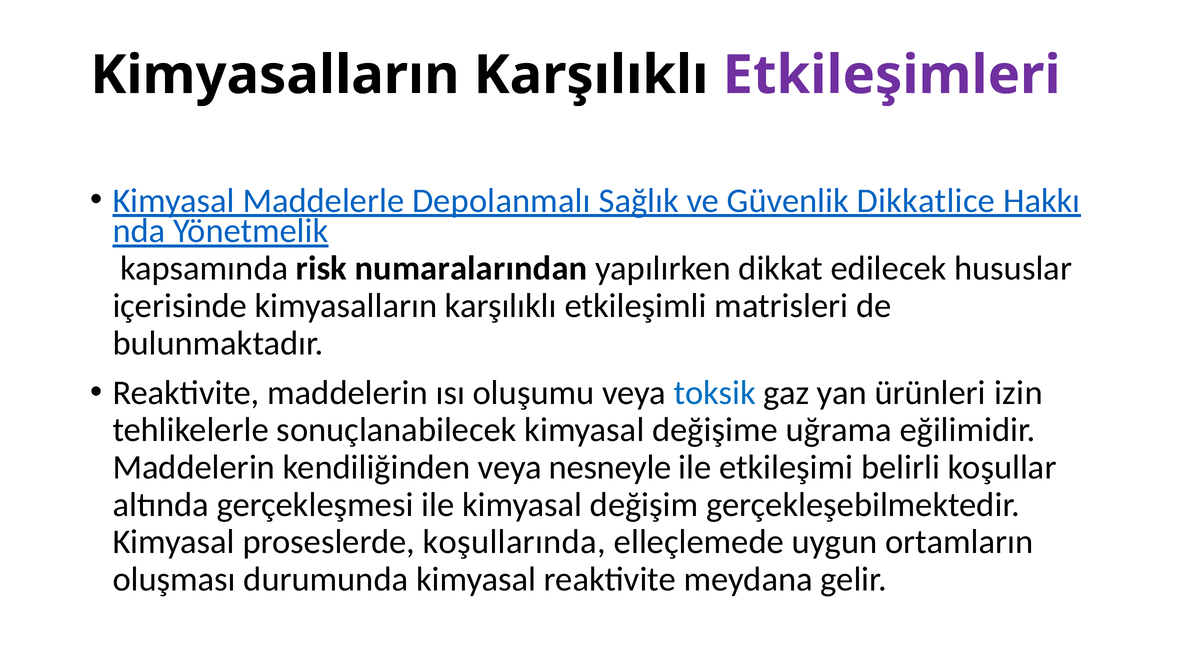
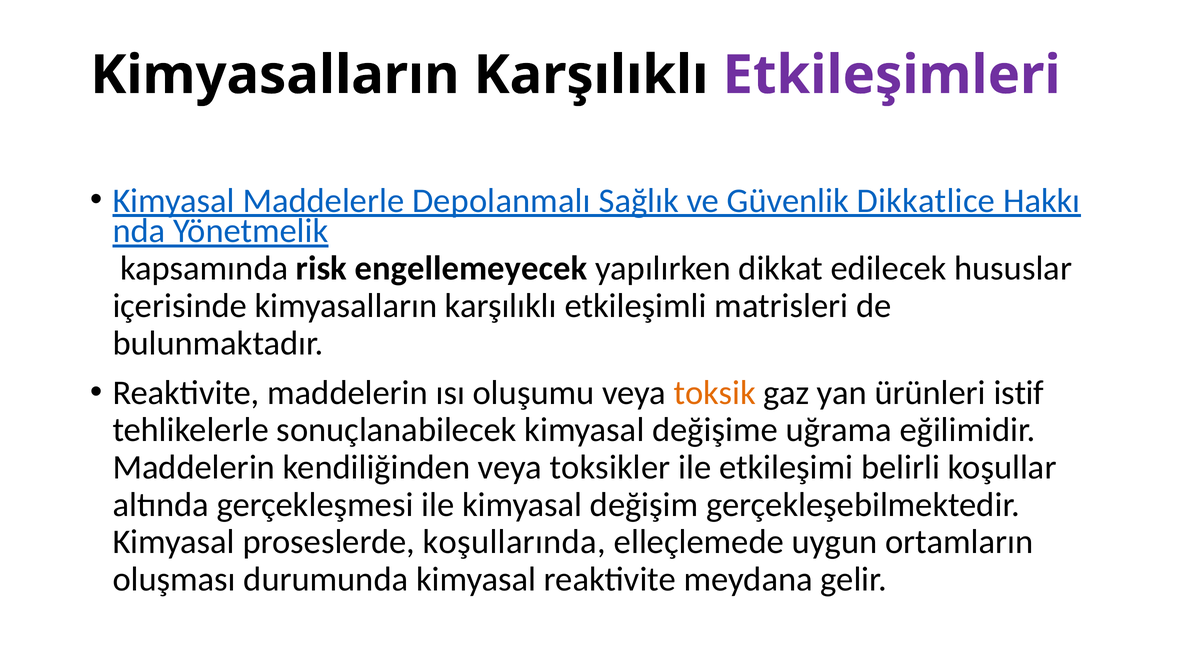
numaralarından: numaralarından -> engellemeyecek
toksik colour: blue -> orange
izin: izin -> istif
nesneyle: nesneyle -> toksikler
